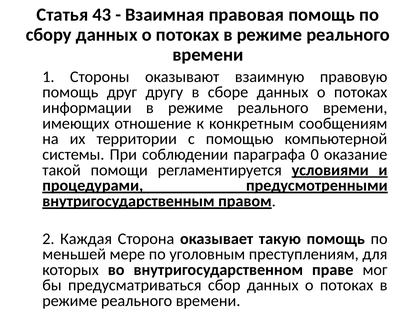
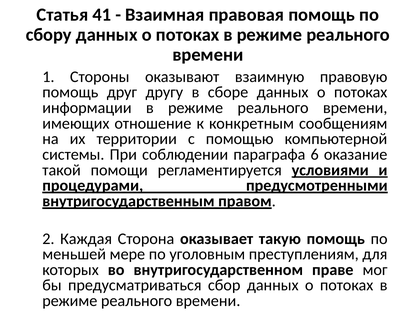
43: 43 -> 41
0: 0 -> 6
